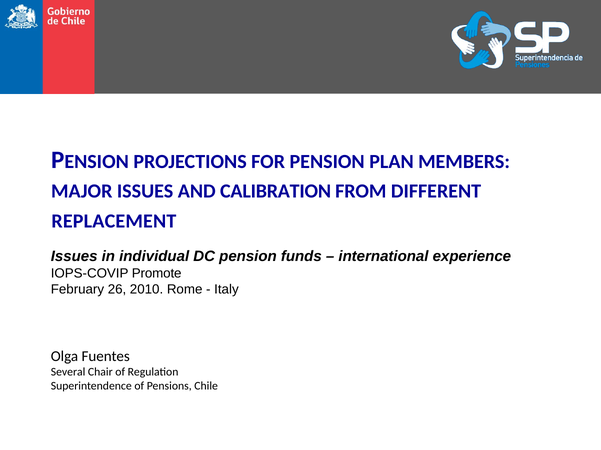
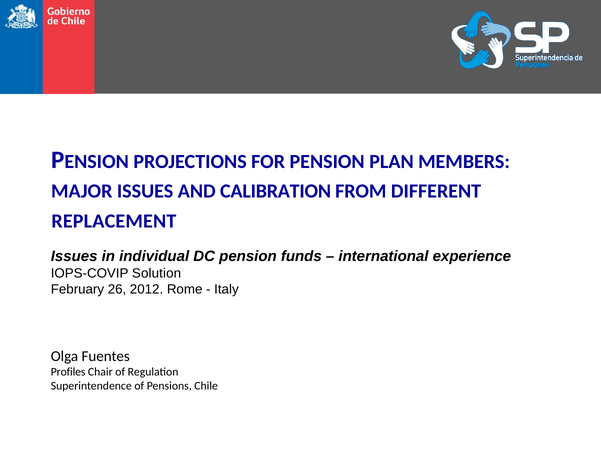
Promote: Promote -> Solution
2010: 2010 -> 2012
Several: Several -> Profiles
